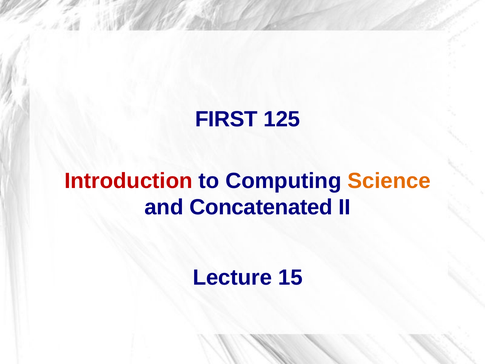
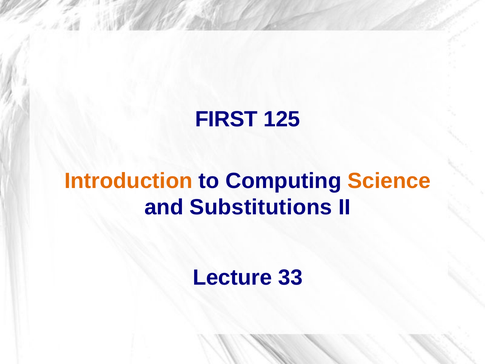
Introduction colour: red -> orange
Concatenated: Concatenated -> Substitutions
15: 15 -> 33
